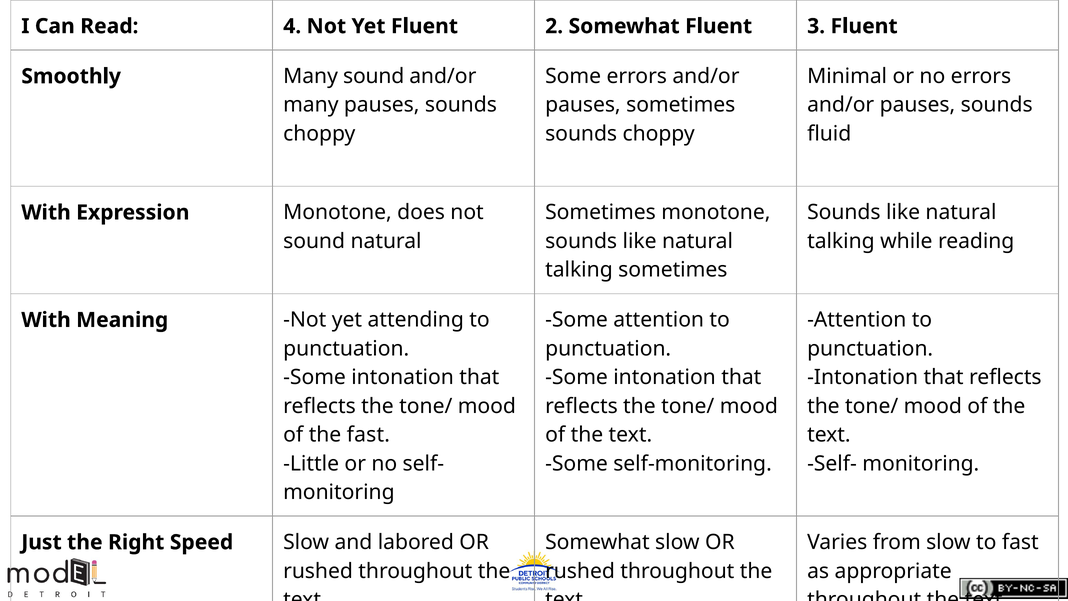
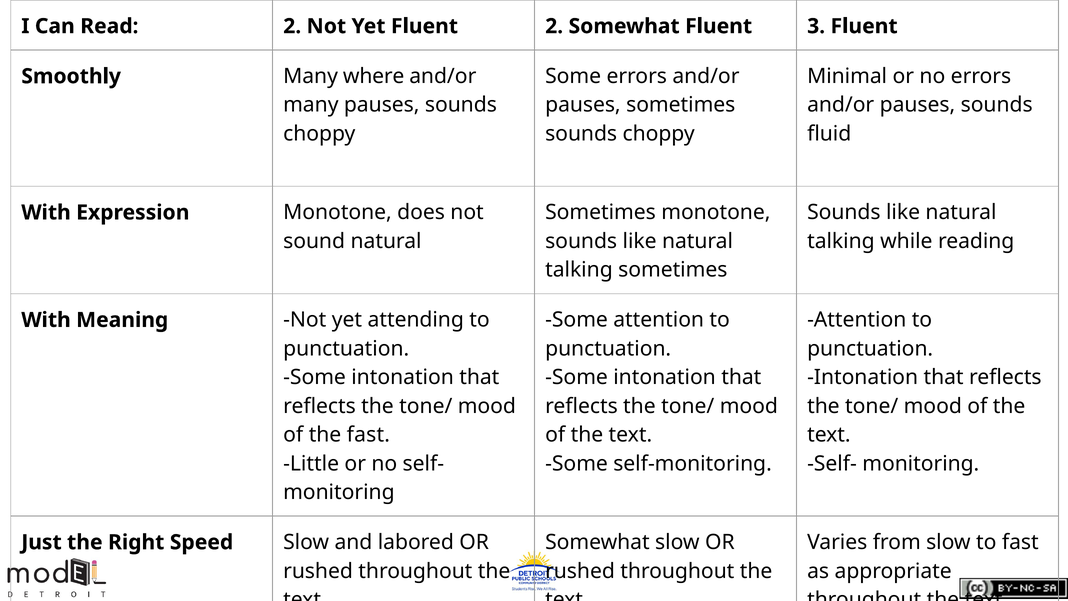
Read 4: 4 -> 2
Many sound: sound -> where
